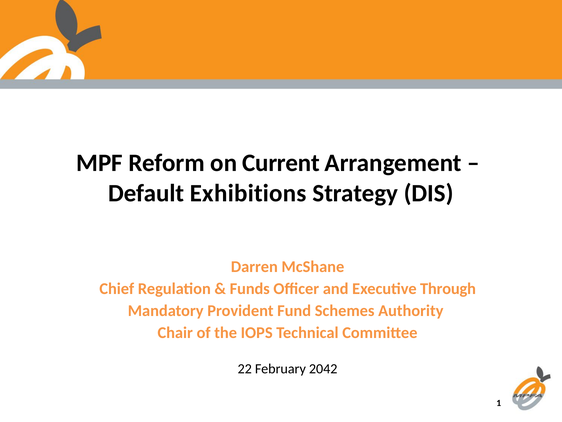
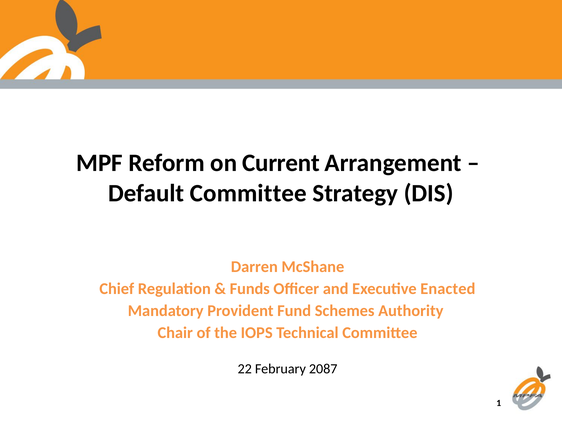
Default Exhibitions: Exhibitions -> Committee
Through: Through -> Enacted
2042: 2042 -> 2087
